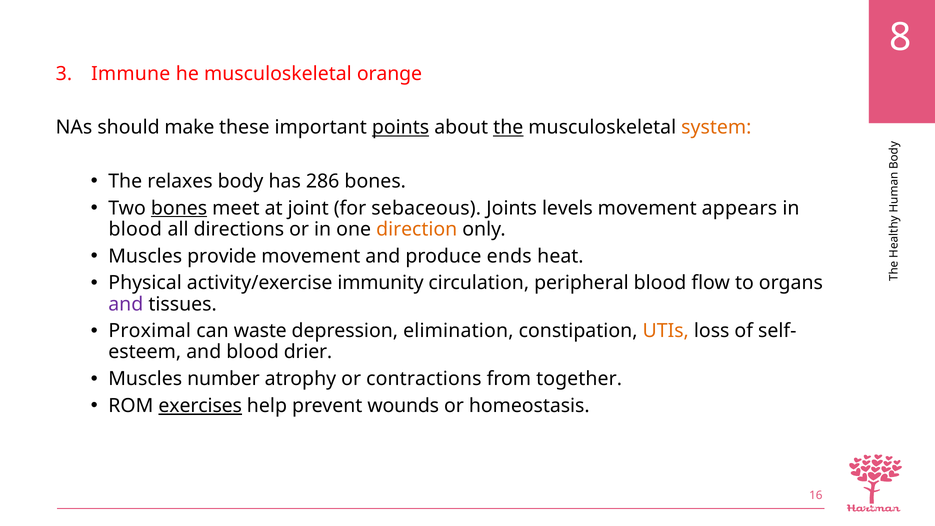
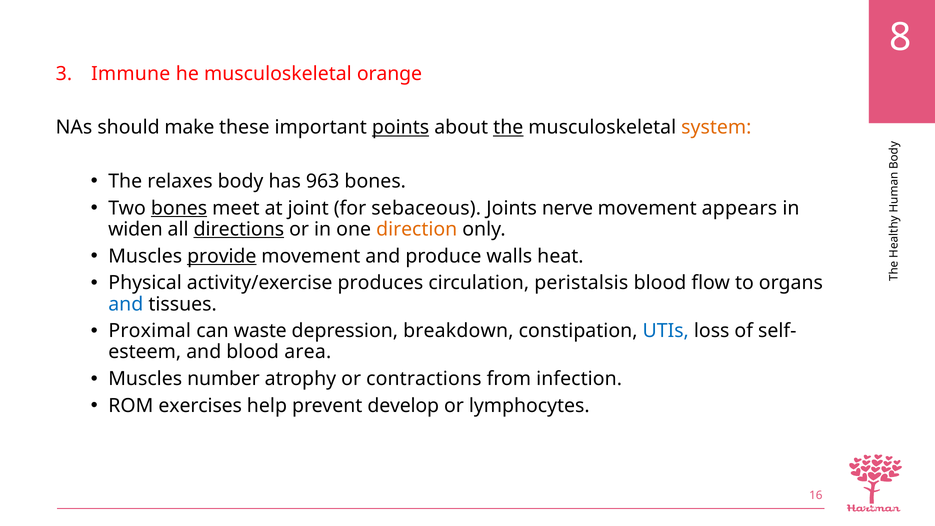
286: 286 -> 963
levels: levels -> nerve
blood at (135, 229): blood -> widen
directions underline: none -> present
provide underline: none -> present
ends: ends -> walls
immunity: immunity -> produces
peripheral: peripheral -> peristalsis
and at (126, 304) colour: purple -> blue
elimination: elimination -> breakdown
UTIs colour: orange -> blue
drier: drier -> area
together: together -> infection
exercises underline: present -> none
wounds: wounds -> develop
homeostasis: homeostasis -> lymphocytes
